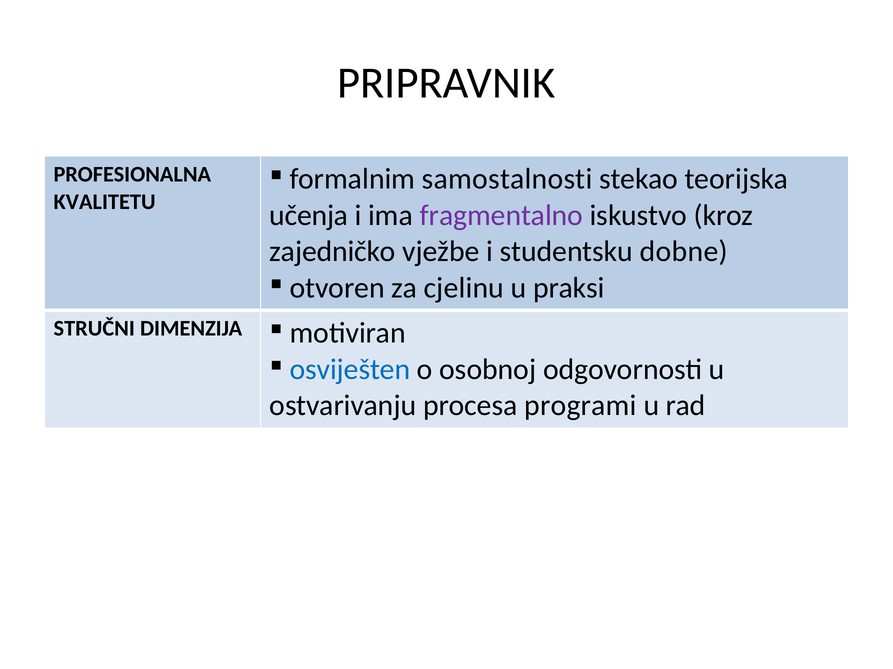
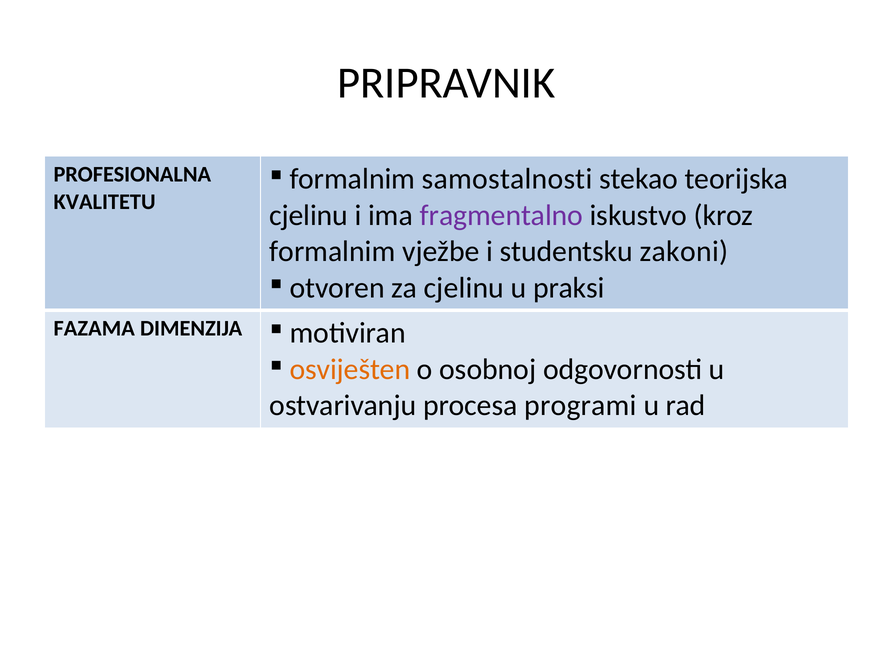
učenja at (309, 215): učenja -> cjelinu
zajedničko at (333, 252): zajedničko -> formalnim
dobne: dobne -> zakoni
STRUČNI: STRUČNI -> FAZAMA
osviješten colour: blue -> orange
